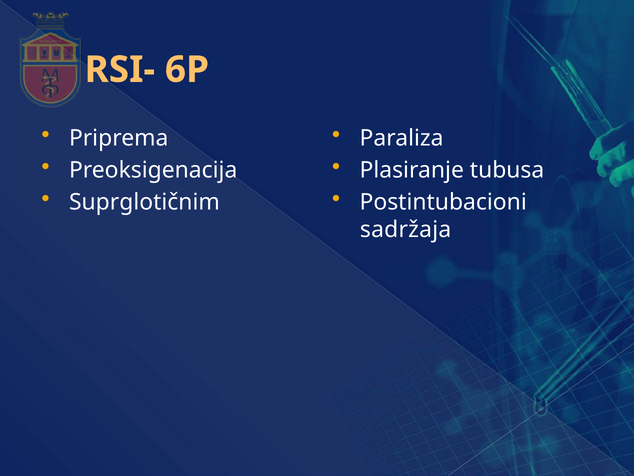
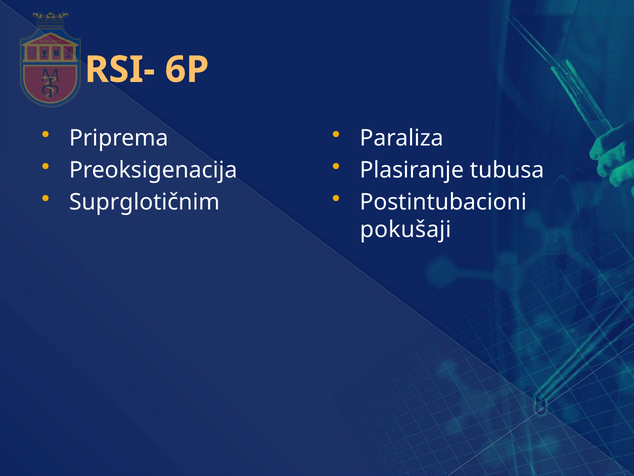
sadržaja: sadržaja -> pokušaji
